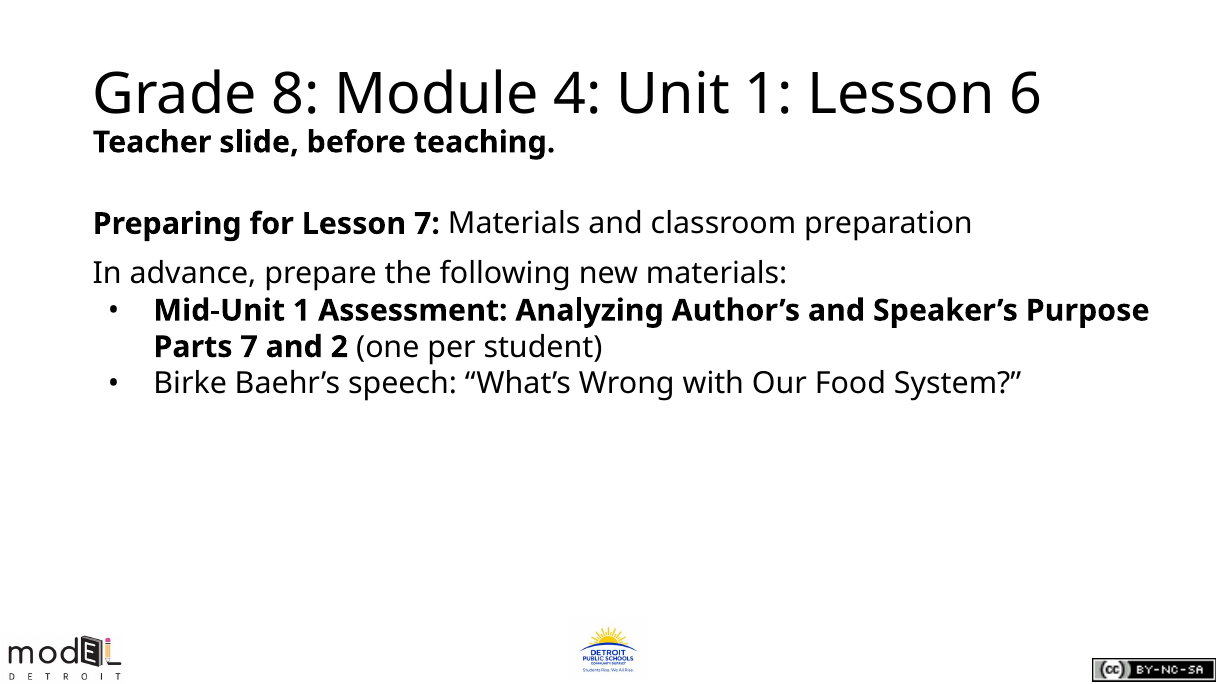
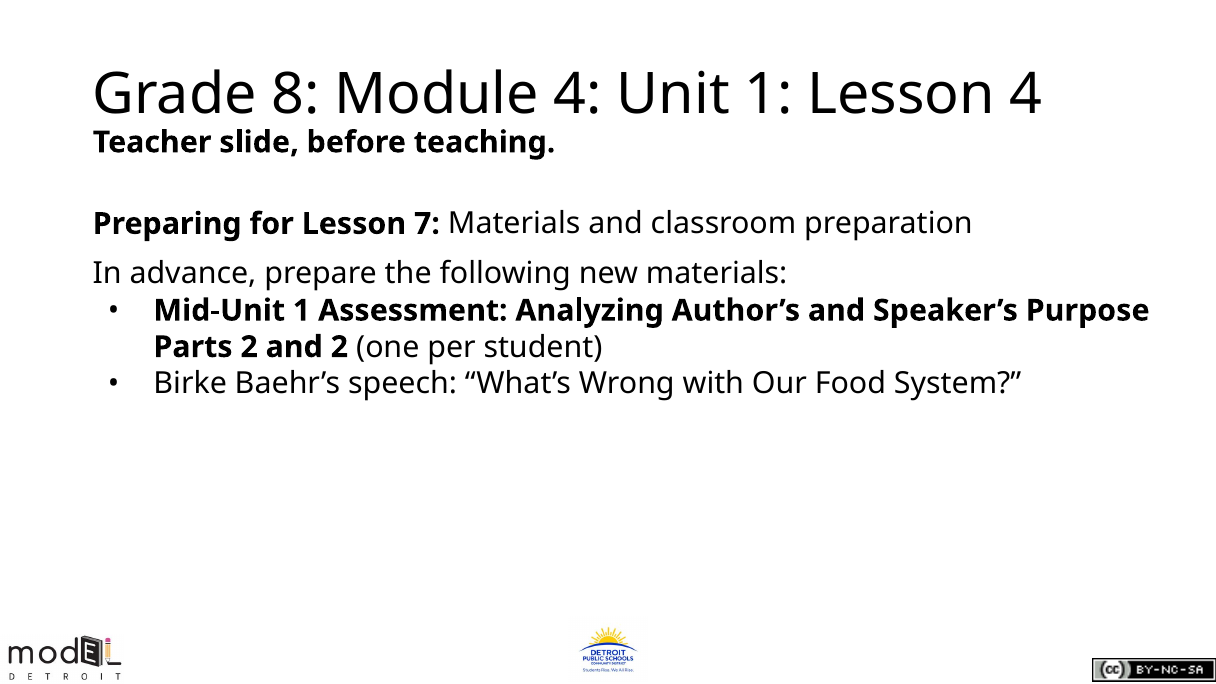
Lesson 6: 6 -> 4
Parts 7: 7 -> 2
